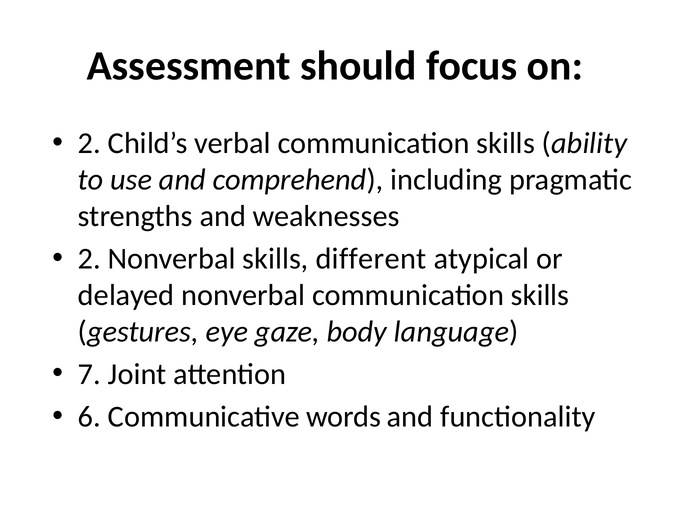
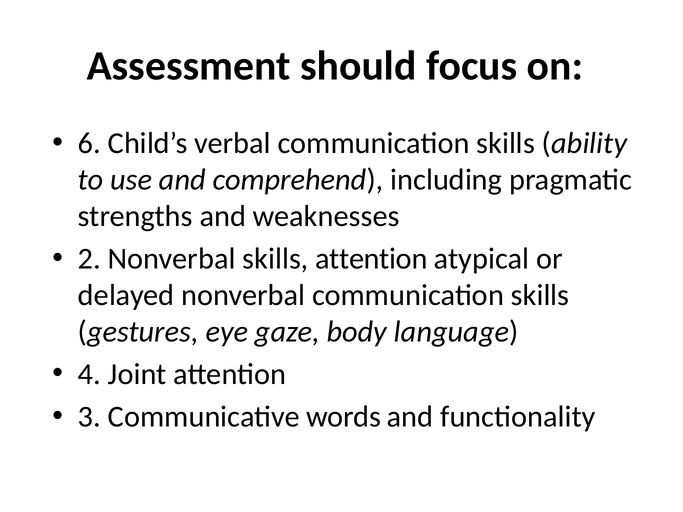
2 at (89, 143): 2 -> 6
skills different: different -> attention
7: 7 -> 4
6: 6 -> 3
